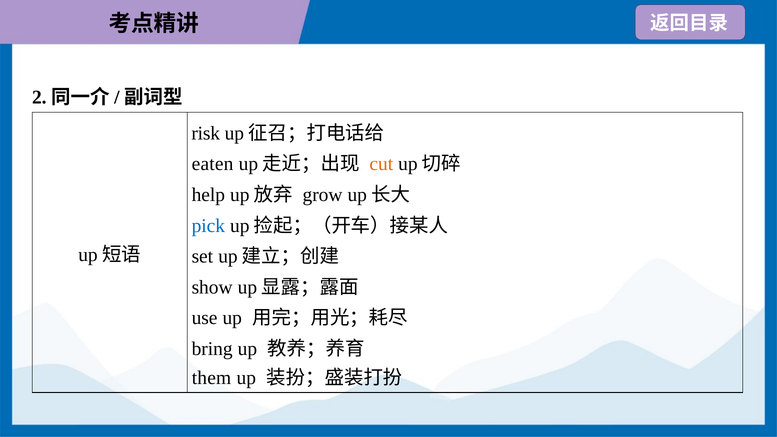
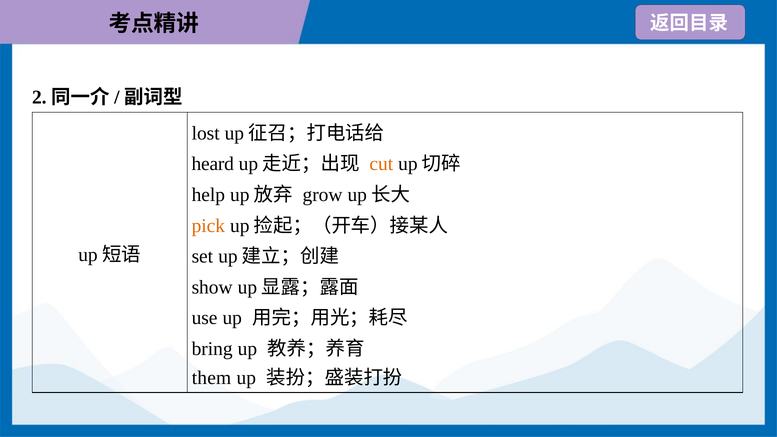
risk: risk -> lost
eaten: eaten -> heard
pick colour: blue -> orange
